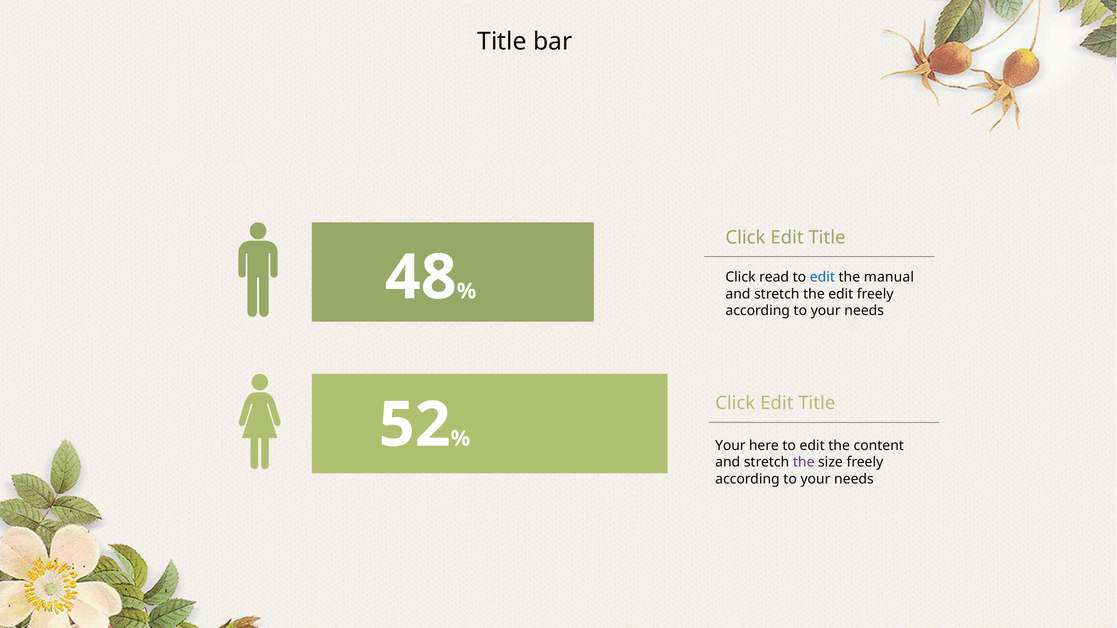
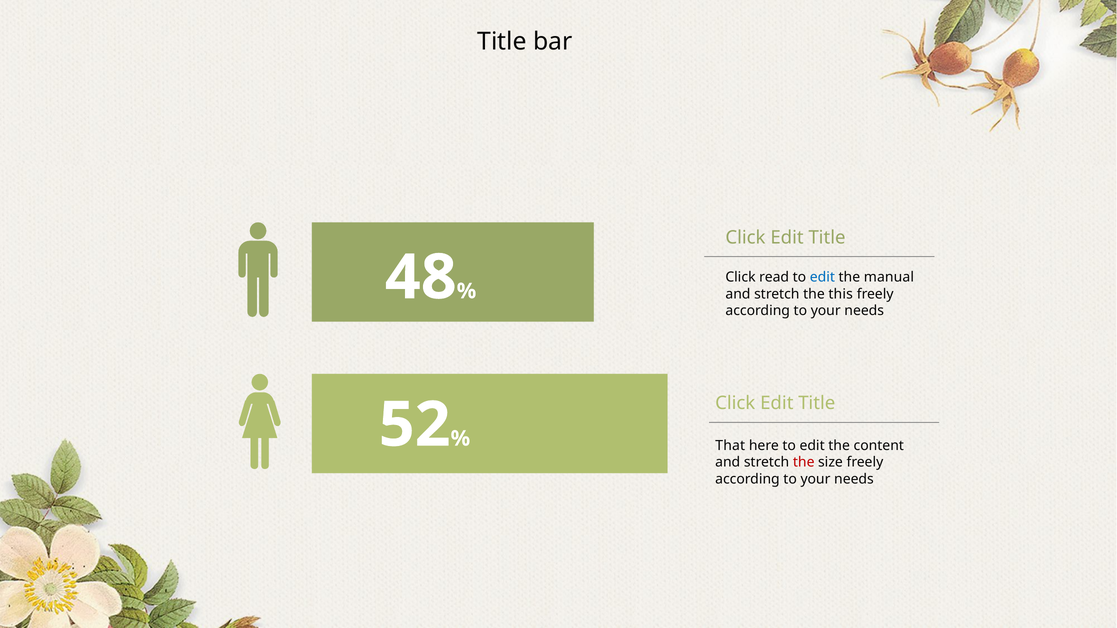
the edit: edit -> this
Your at (730, 446): Your -> That
the at (804, 463) colour: purple -> red
